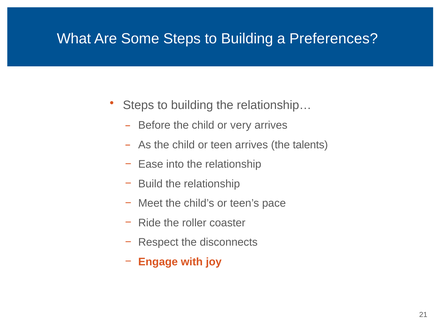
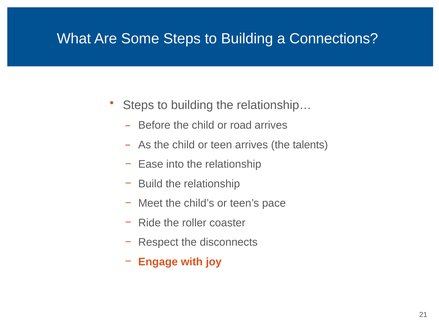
Preferences: Preferences -> Connections
very: very -> road
